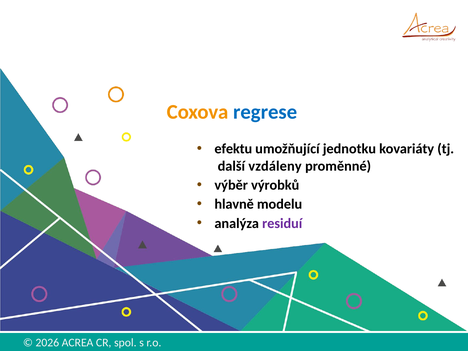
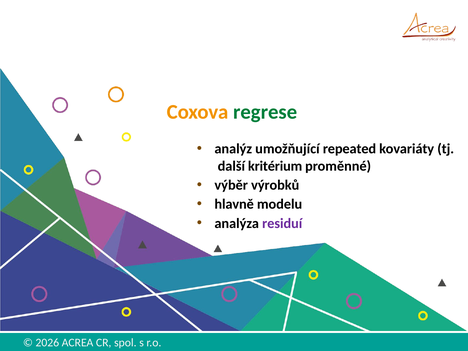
regrese colour: blue -> green
efektu: efektu -> analýz
jednotku: jednotku -> repeated
vzdáleny: vzdáleny -> kritérium
